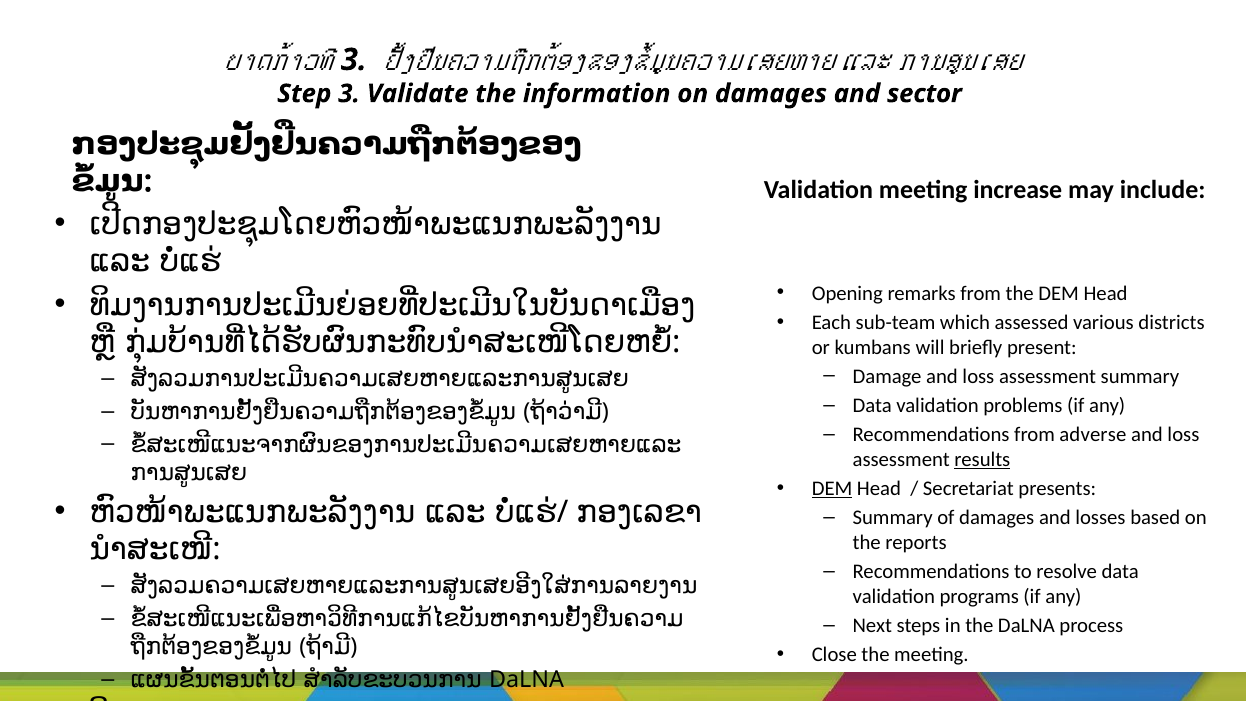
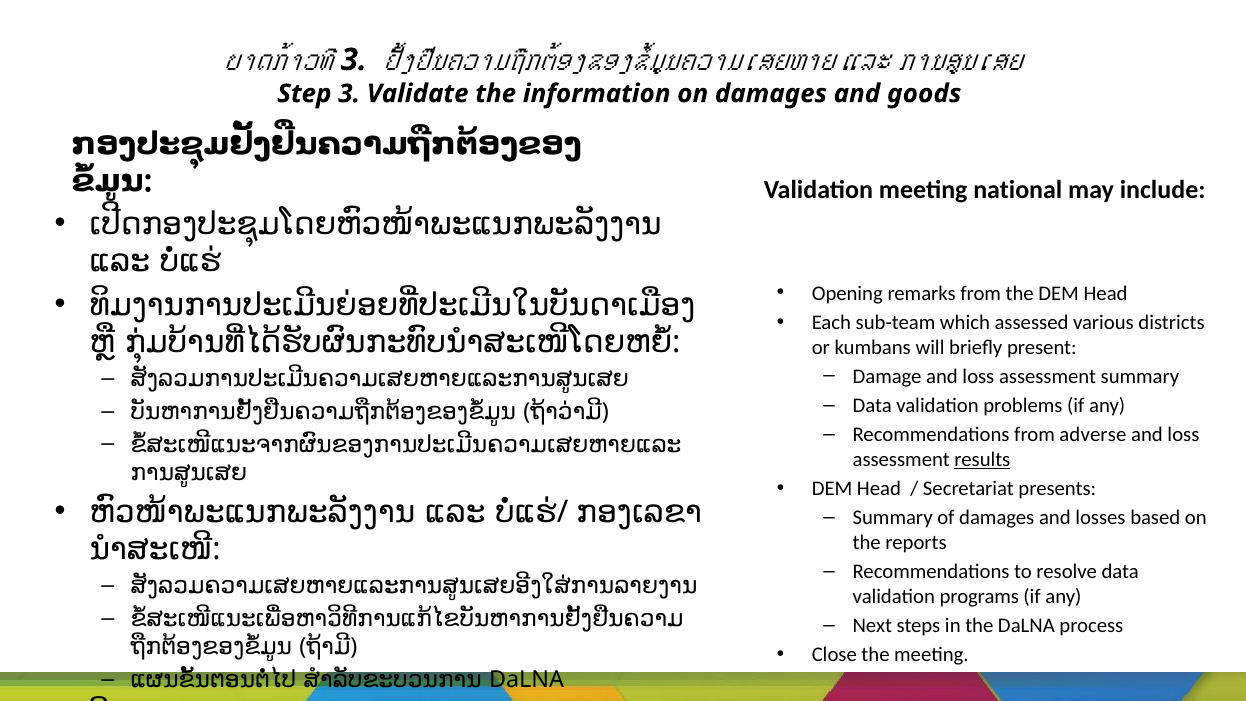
sector: sector -> goods
increase: increase -> national
DEM at (832, 488) underline: present -> none
